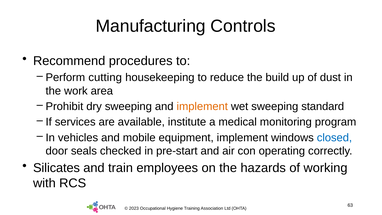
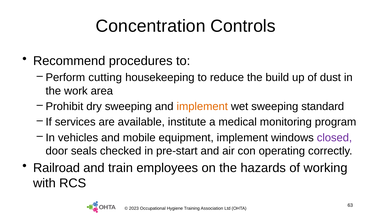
Manufacturing: Manufacturing -> Concentration
closed colour: blue -> purple
Silicates: Silicates -> Railroad
